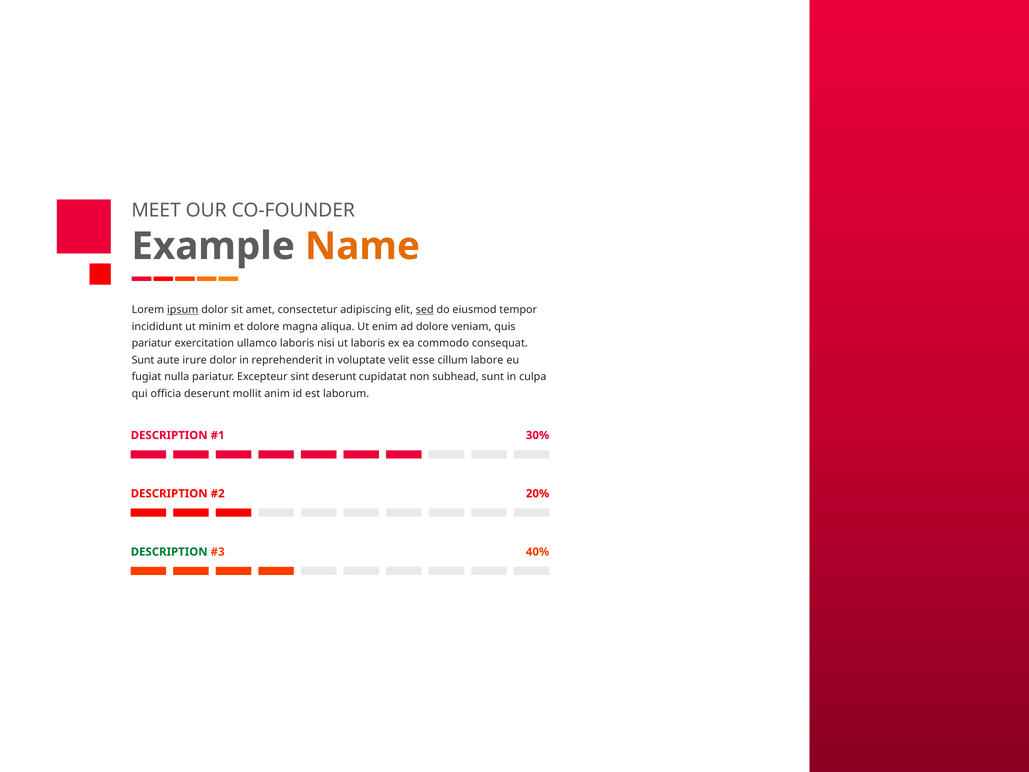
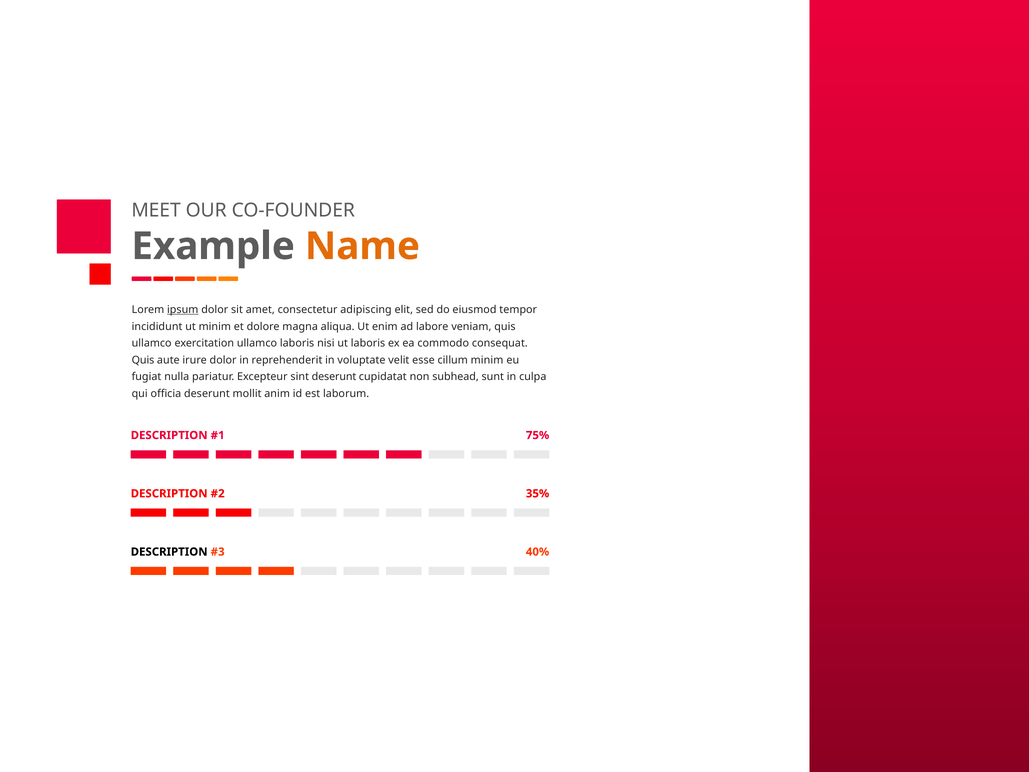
sed underline: present -> none
ad dolore: dolore -> labore
pariatur at (152, 343): pariatur -> ullamco
Sunt at (143, 360): Sunt -> Quis
cillum labore: labore -> minim
30%: 30% -> 75%
20%: 20% -> 35%
DESCRIPTION at (169, 552) colour: green -> black
